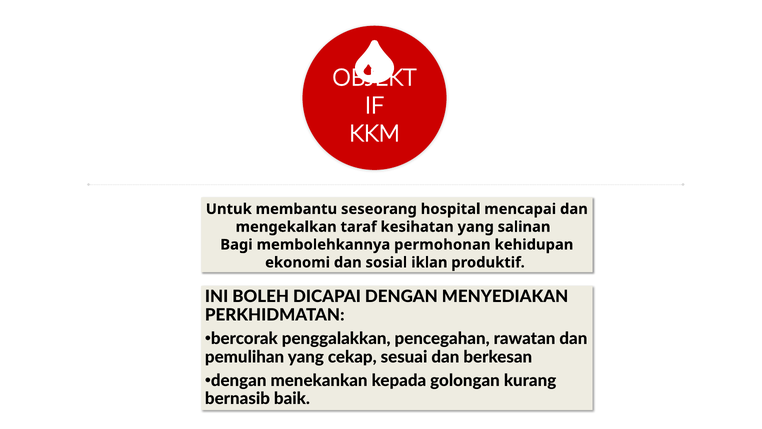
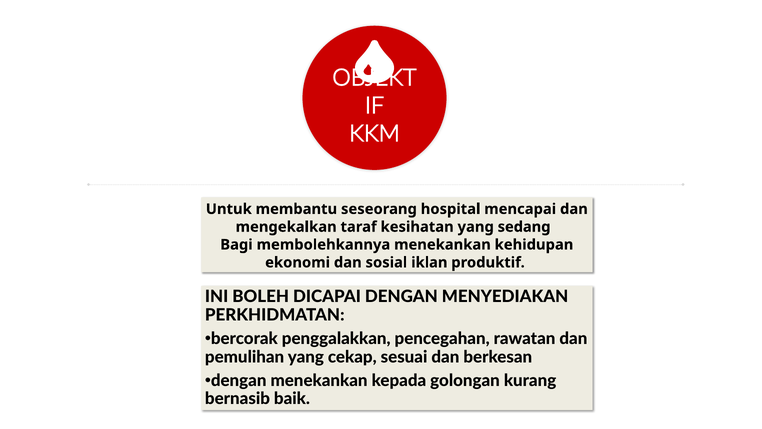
salinan: salinan -> sedang
membolehkannya permohonan: permohonan -> menekankan
